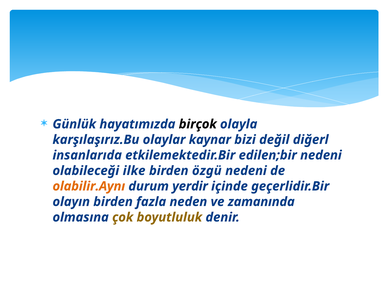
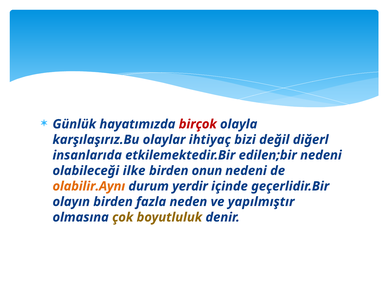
birçok colour: black -> red
kaynar: kaynar -> ihtiyaç
özgü: özgü -> onun
zamanında: zamanında -> yapılmıştır
